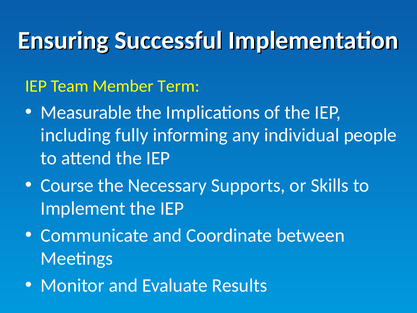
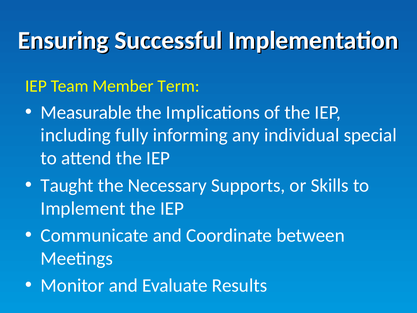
people: people -> special
Course: Course -> Taught
